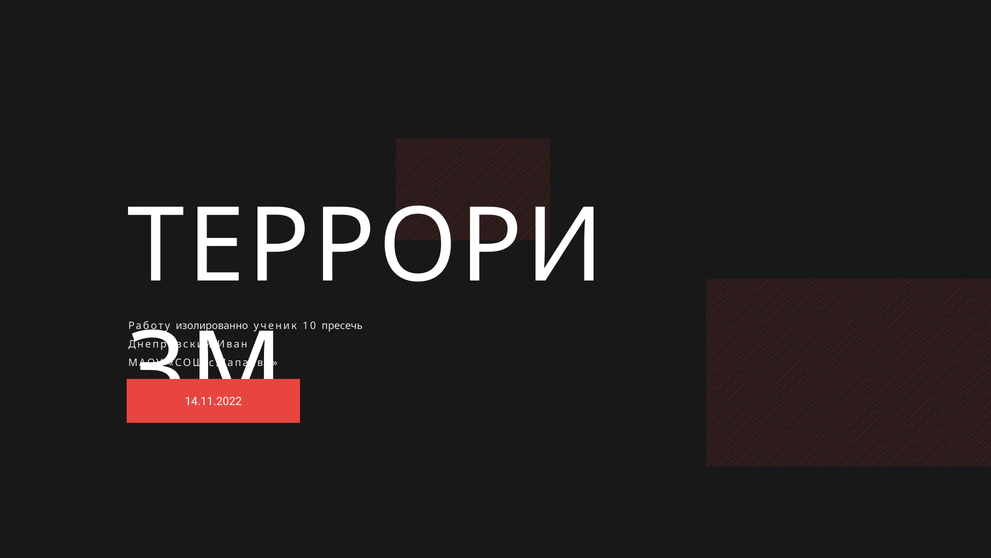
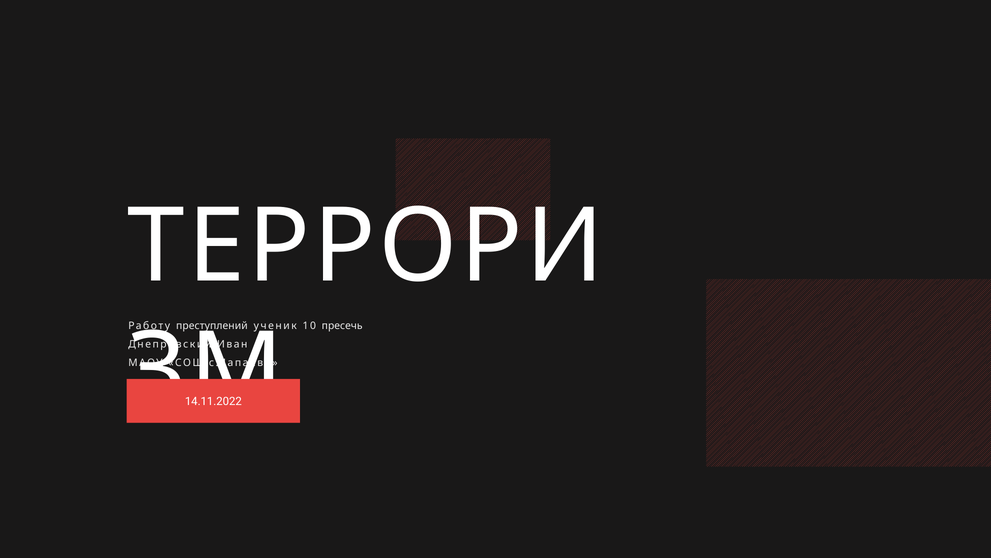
изолированно: изолированно -> преступлений
